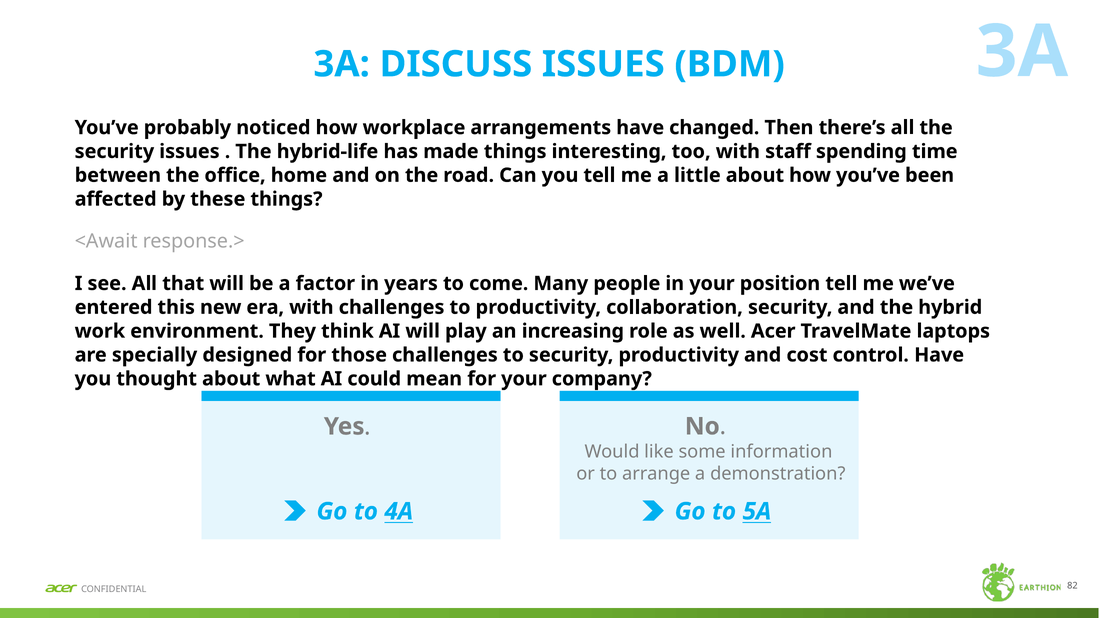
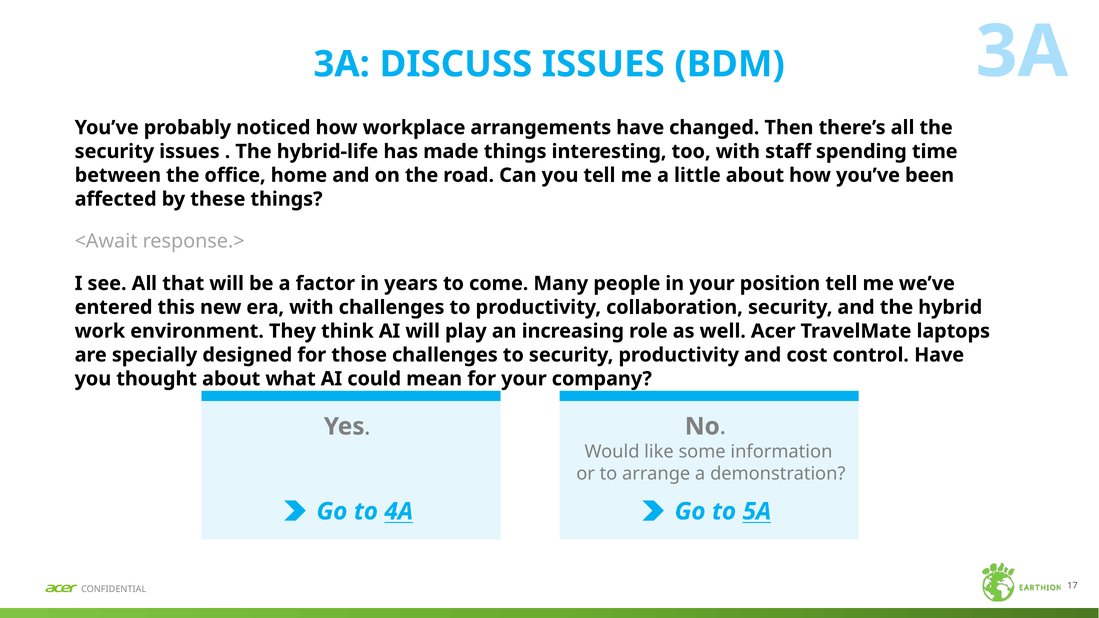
82: 82 -> 17
